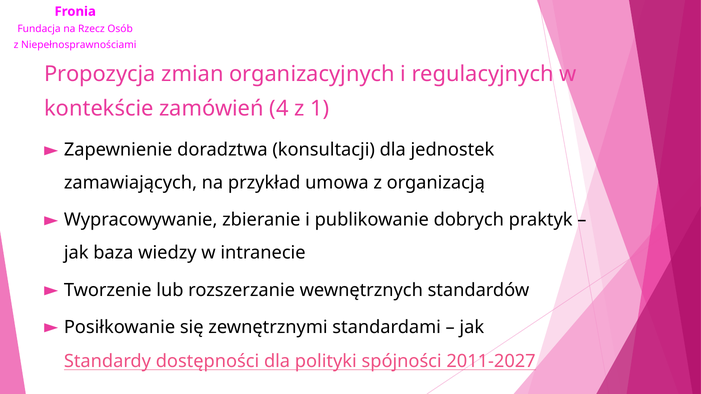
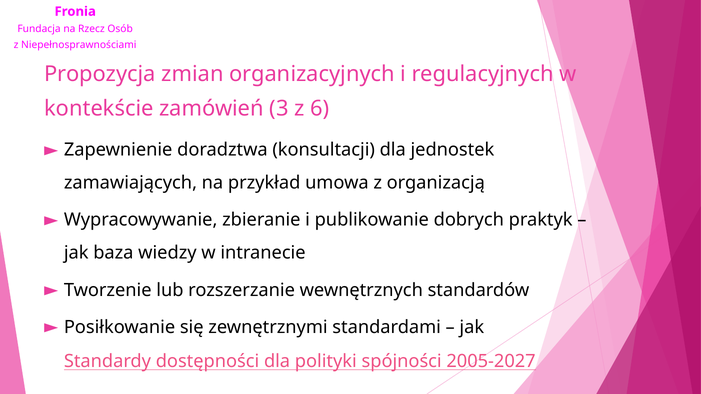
4: 4 -> 3
1: 1 -> 6
2011-2027: 2011-2027 -> 2005-2027
